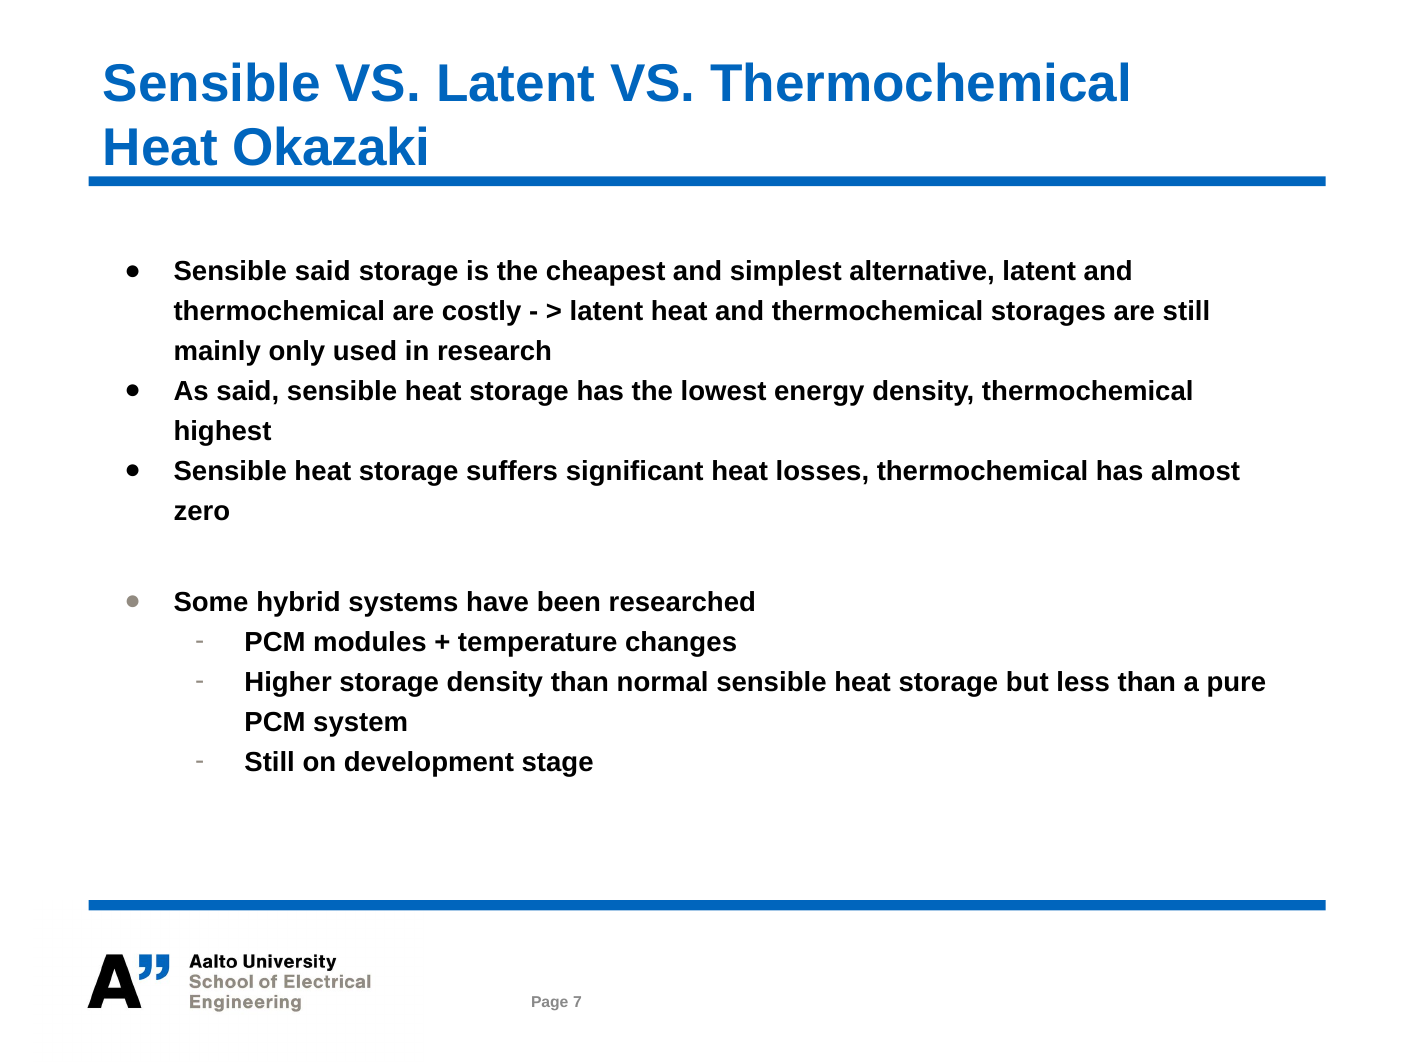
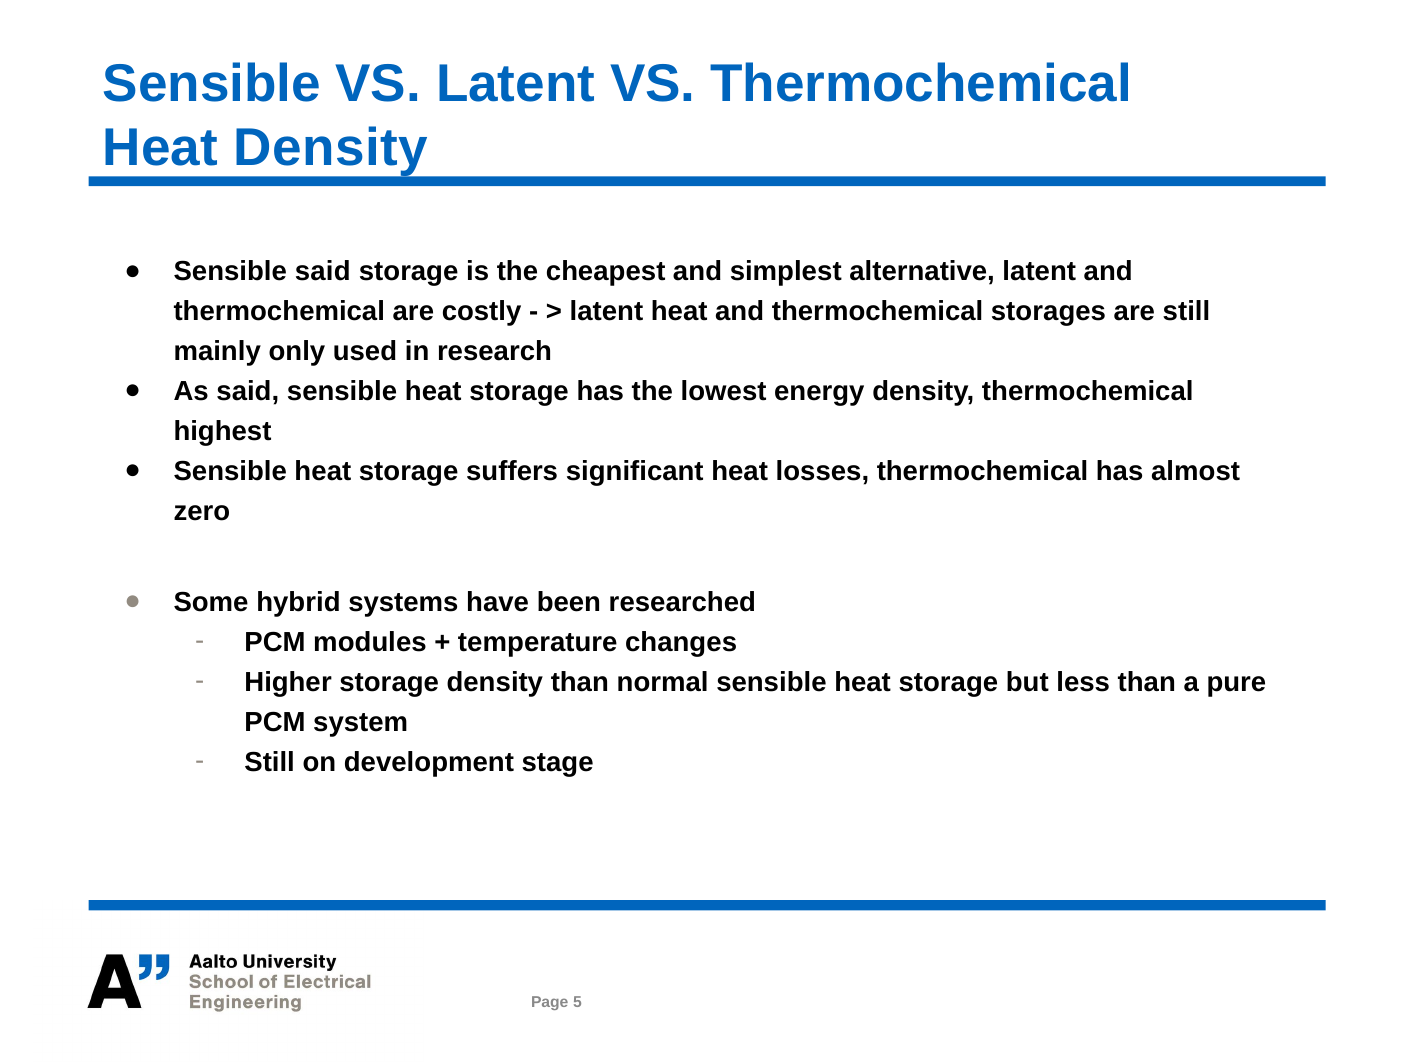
Heat Okazaki: Okazaki -> Density
7: 7 -> 5
